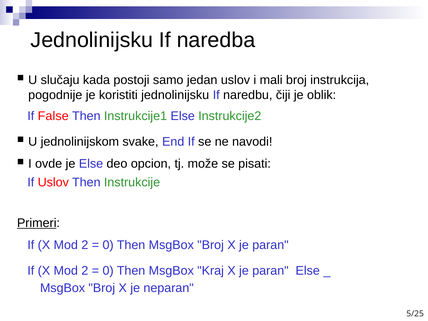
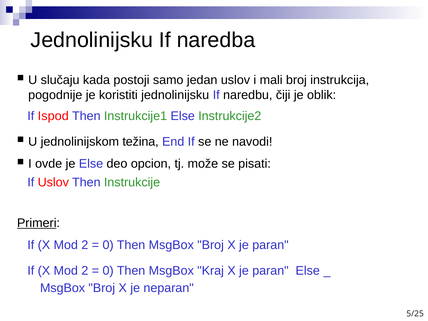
False: False -> Ispod
svake: svake -> težina
